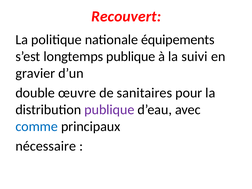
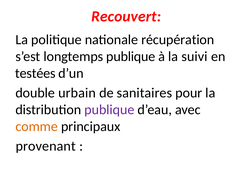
équipements: équipements -> récupération
gravier: gravier -> testées
œuvre: œuvre -> urbain
comme colour: blue -> orange
nécessaire: nécessaire -> provenant
